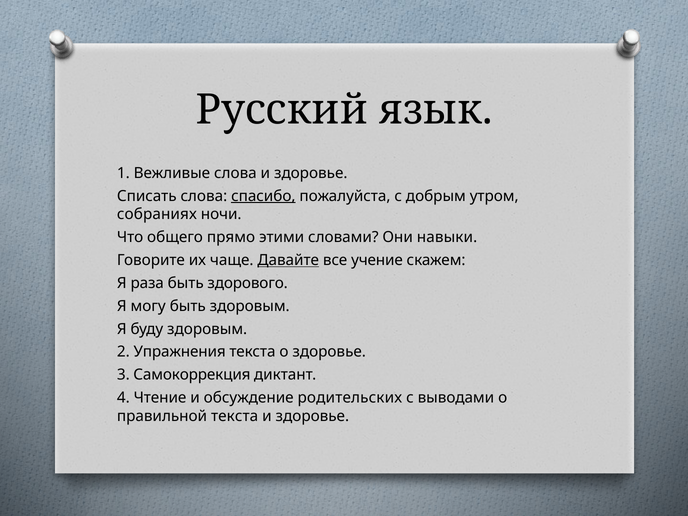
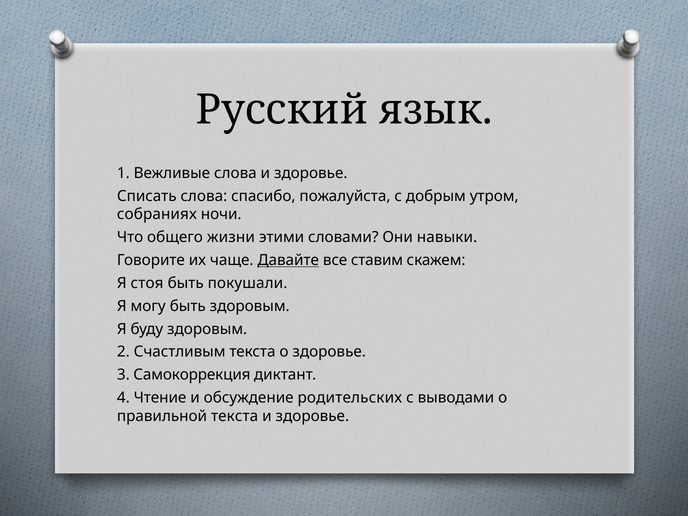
спасибо underline: present -> none
прямо: прямо -> жизни
учение: учение -> ставим
раза: раза -> стоя
здорового: здорового -> покушали
Упражнения: Упражнения -> Счастливым
